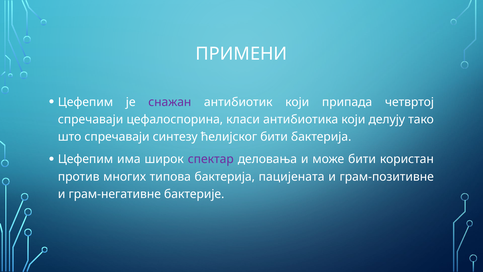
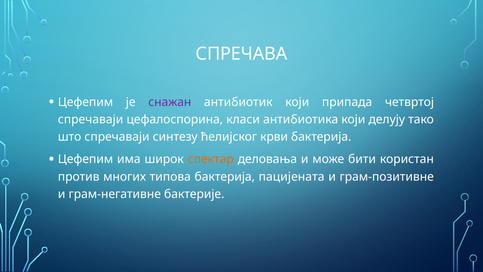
ПРИМЕНИ: ПРИМЕНИ -> СПРЕЧАВА
ћелијског бити: бити -> крви
спектар colour: purple -> orange
